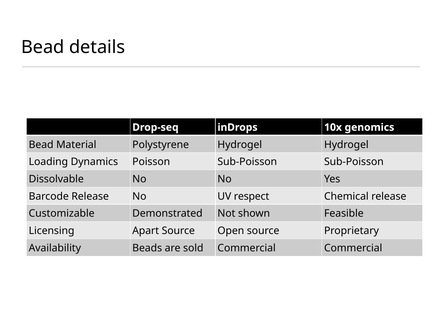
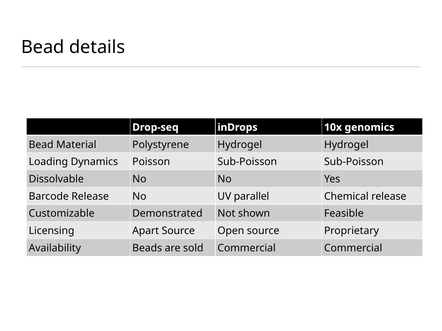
respect: respect -> parallel
